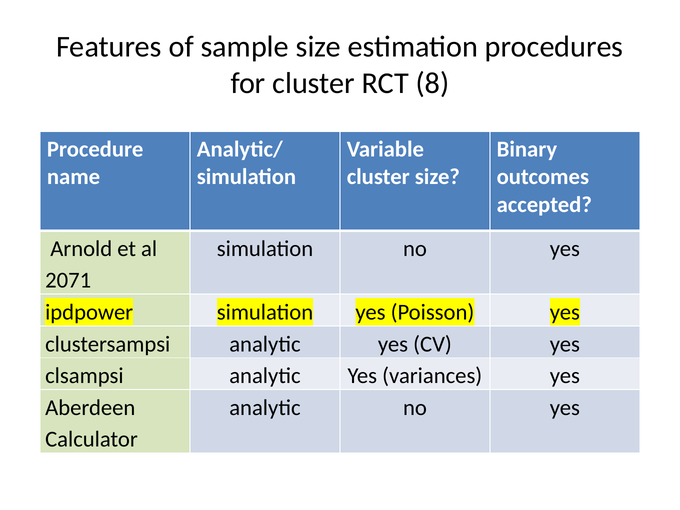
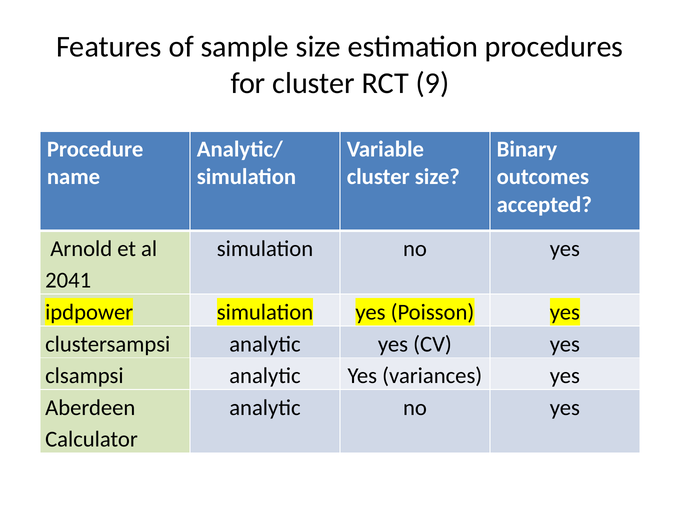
8: 8 -> 9
2071: 2071 -> 2041
